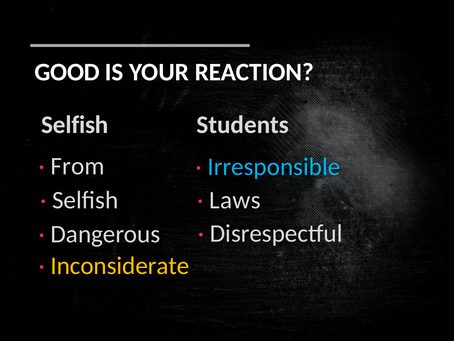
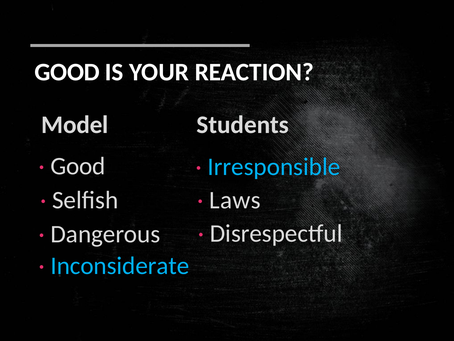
Selfish at (75, 125): Selfish -> Model
From at (78, 166): From -> Good
Inconsiderate colour: yellow -> light blue
